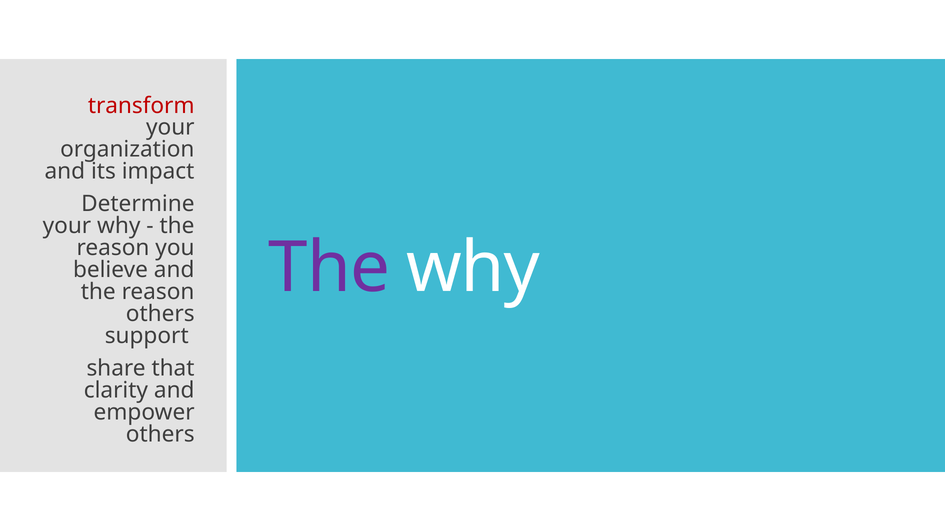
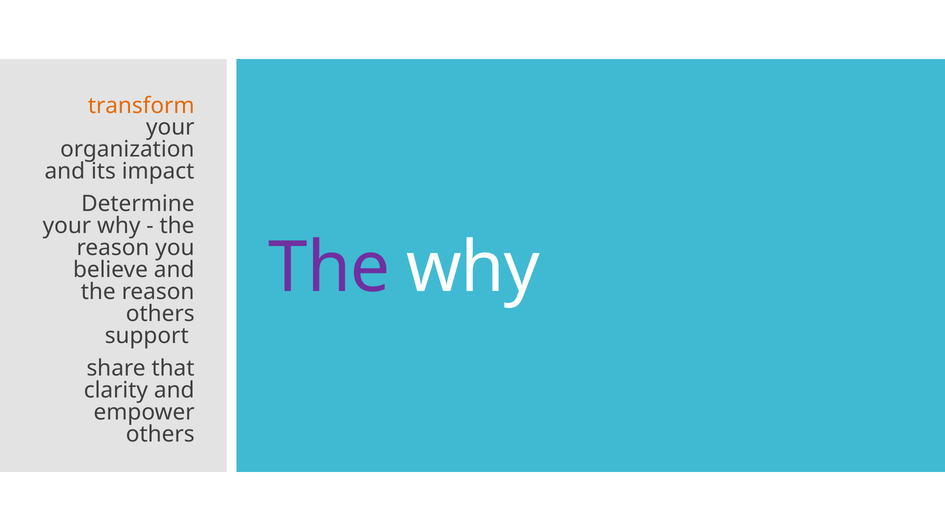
transform colour: red -> orange
